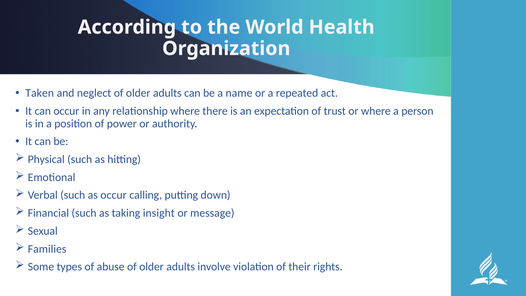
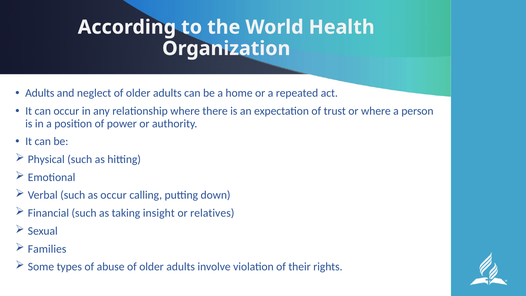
Taken at (40, 93): Taken -> Adults
name: name -> home
message: message -> relatives
